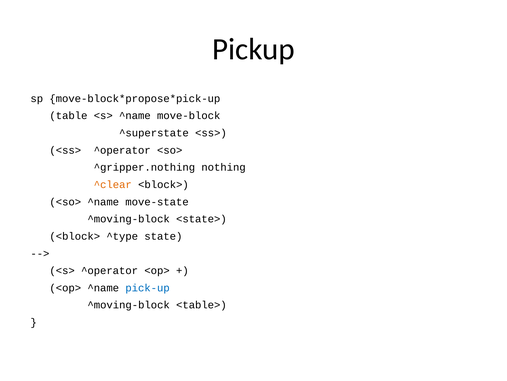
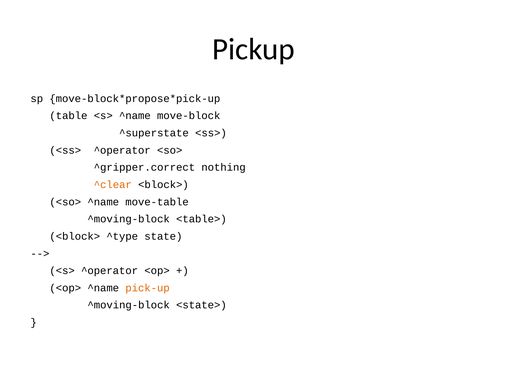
^gripper.nothing: ^gripper.nothing -> ^gripper.correct
move-state: move-state -> move-table
<state>: <state> -> <table>
pick-up colour: blue -> orange
<table>: <table> -> <state>
